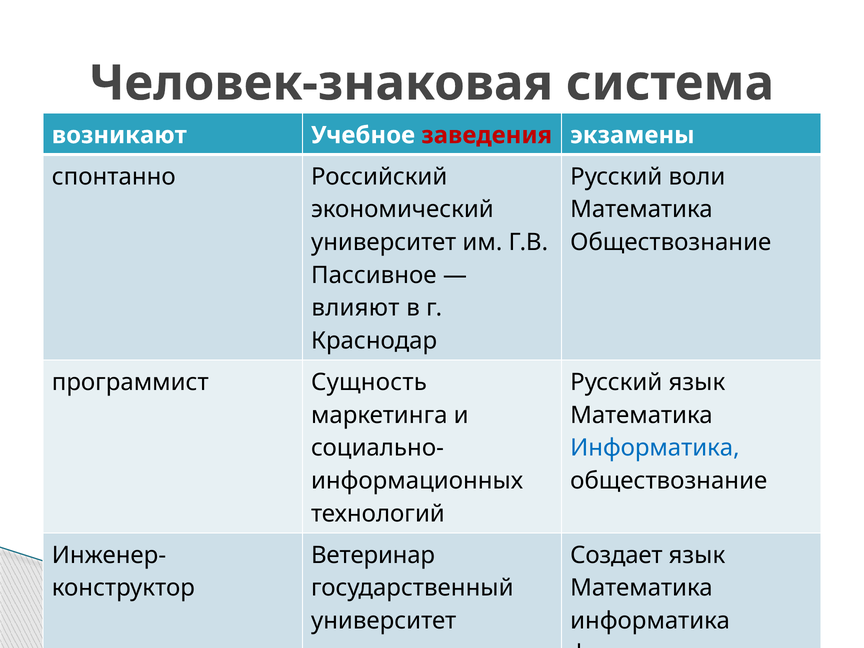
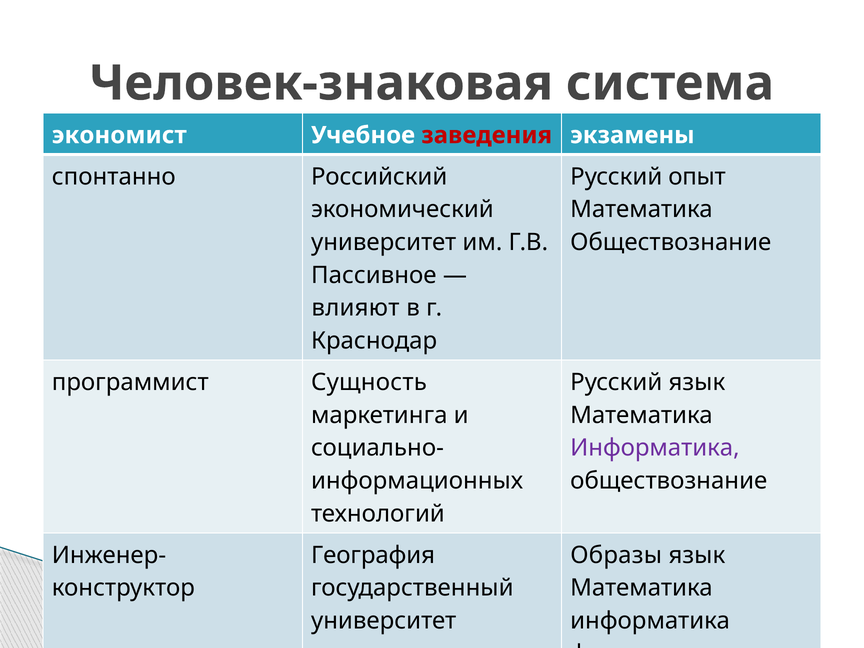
возникают: возникают -> экономист
воли: воли -> опыт
Информатика at (655, 448) colour: blue -> purple
Ветеринар: Ветеринар -> География
Создает: Создает -> Образы
